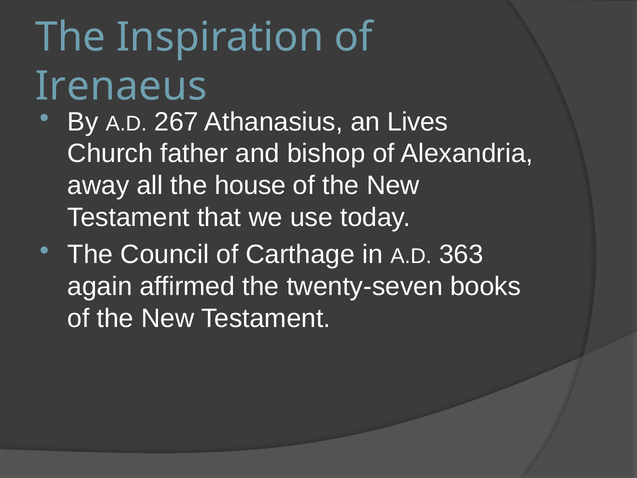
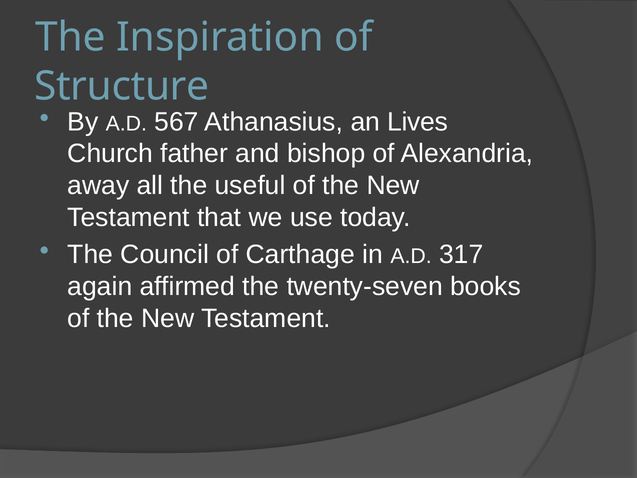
Irenaeus: Irenaeus -> Structure
267: 267 -> 567
house: house -> useful
363: 363 -> 317
